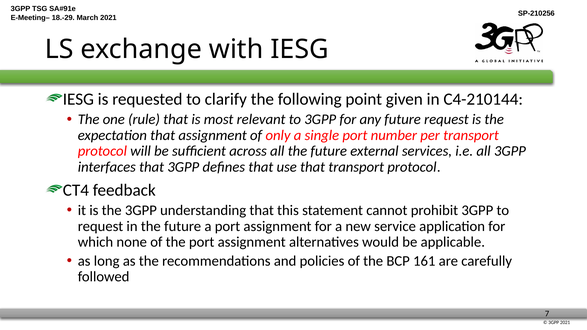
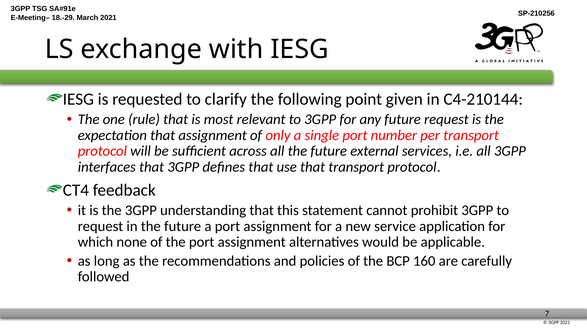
161: 161 -> 160
